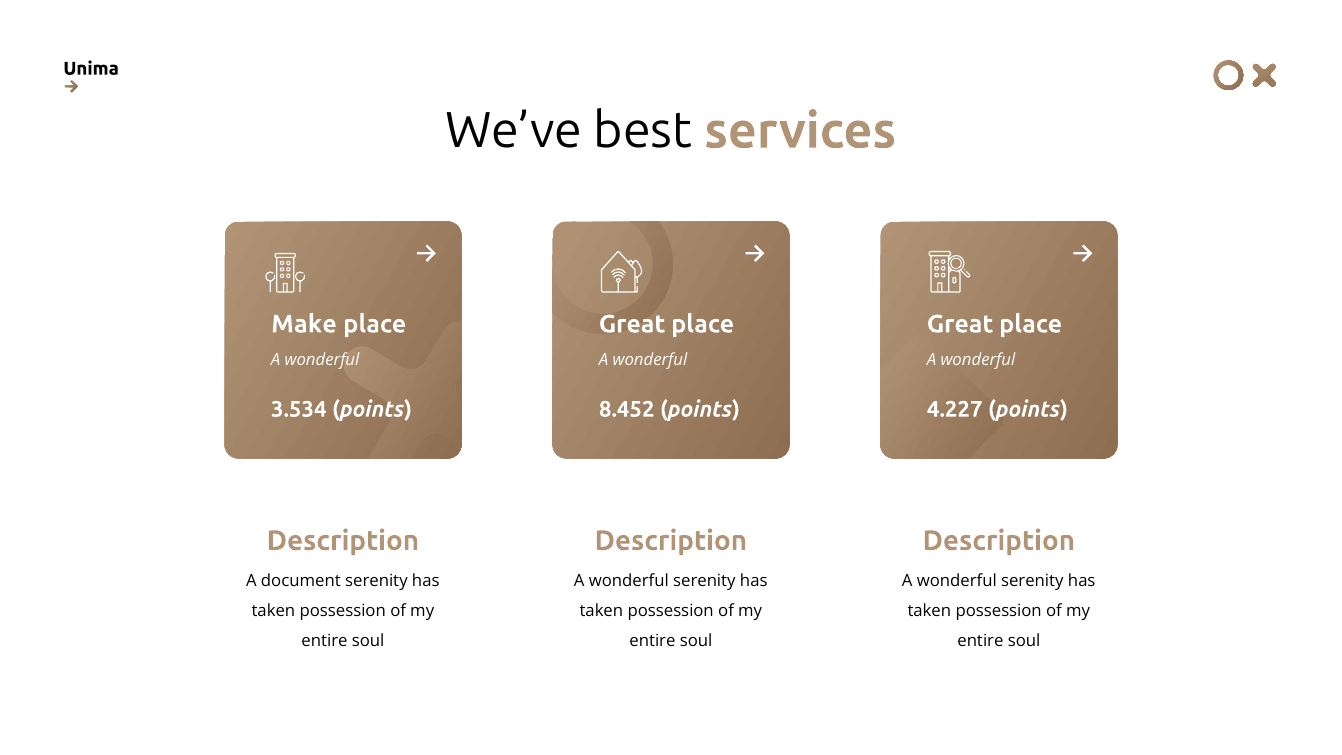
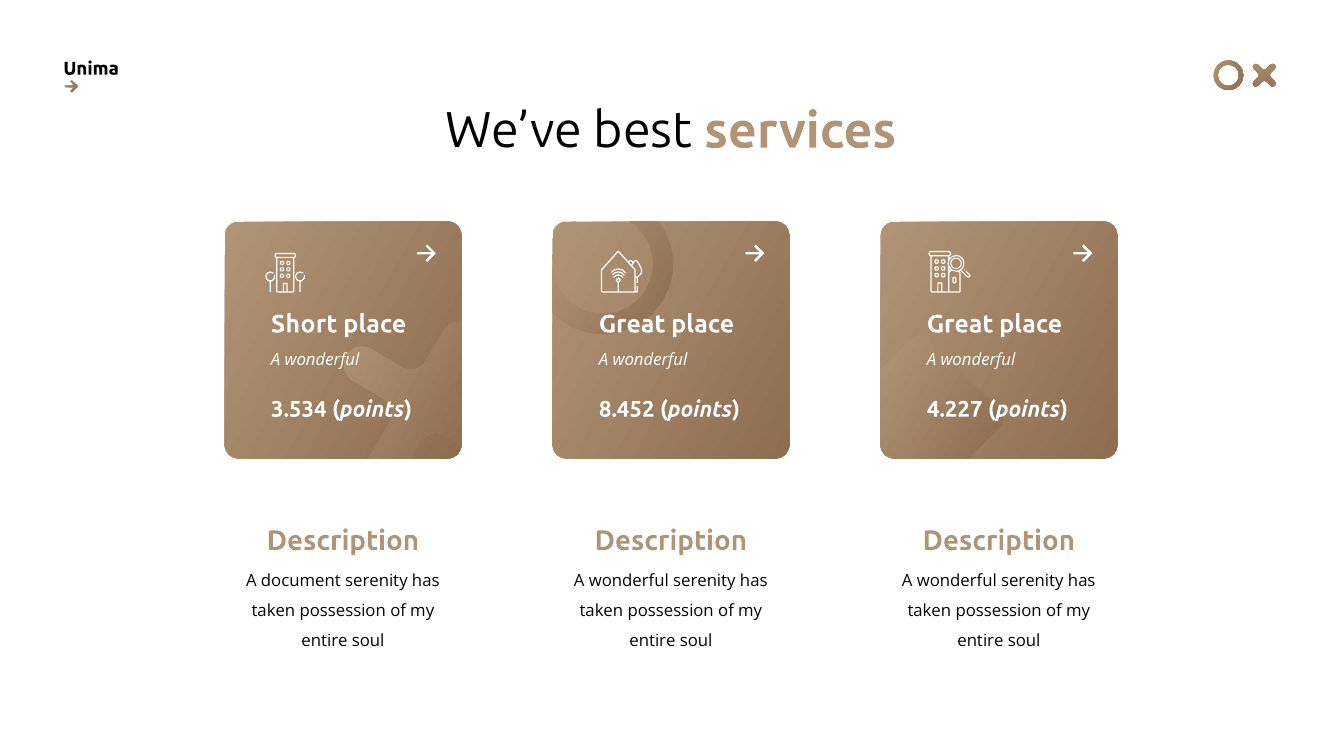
Make: Make -> Short
